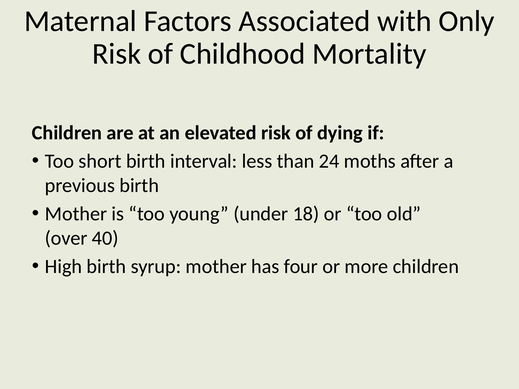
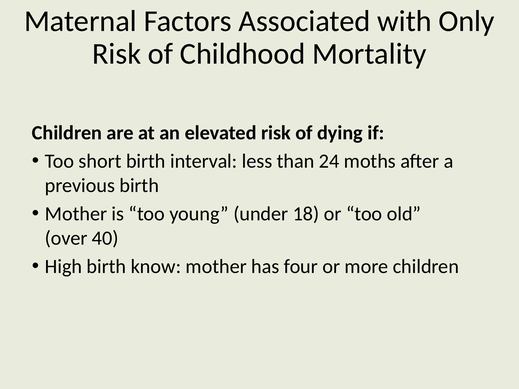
syrup: syrup -> know
